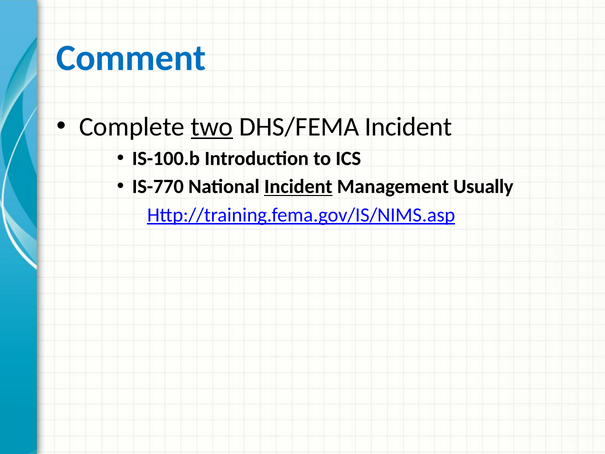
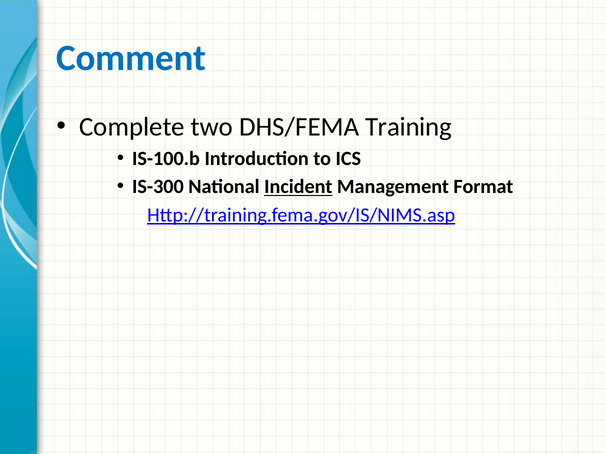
two underline: present -> none
DHS/FEMA Incident: Incident -> Training
IS-770: IS-770 -> IS-300
Usually: Usually -> Format
